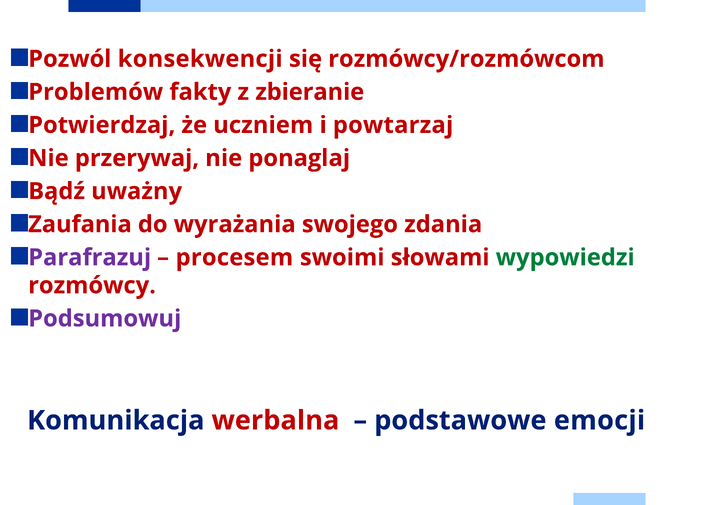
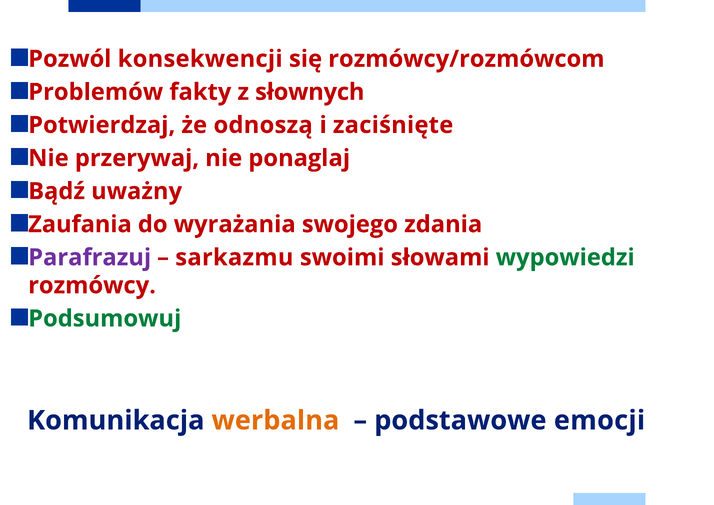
zbieranie: zbieranie -> słownych
uczniem: uczniem -> odnoszą
powtarzaj: powtarzaj -> zaciśnięte
procesem: procesem -> sarkazmu
Podsumowuj colour: purple -> green
werbalna colour: red -> orange
